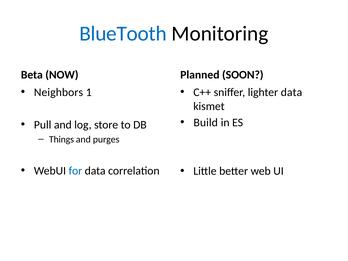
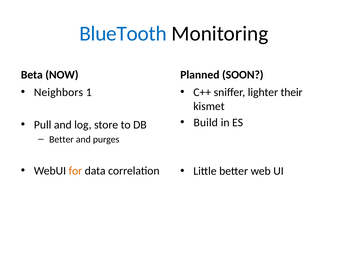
lighter data: data -> their
Things at (61, 139): Things -> Better
for colour: blue -> orange
